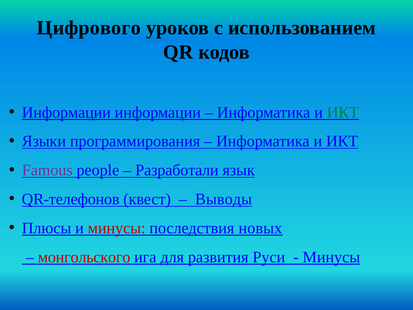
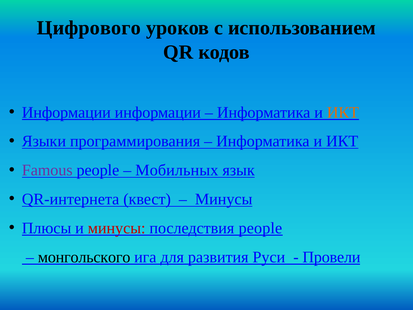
ИКТ at (343, 112) colour: green -> orange
Разработали: Разработали -> Мобильных
QR-телефонов: QR-телефонов -> QR-интернета
Выводы at (224, 199): Выводы -> Минусы
последствия новых: новых -> people
монгольского colour: red -> black
Минусы at (331, 257): Минусы -> Провели
